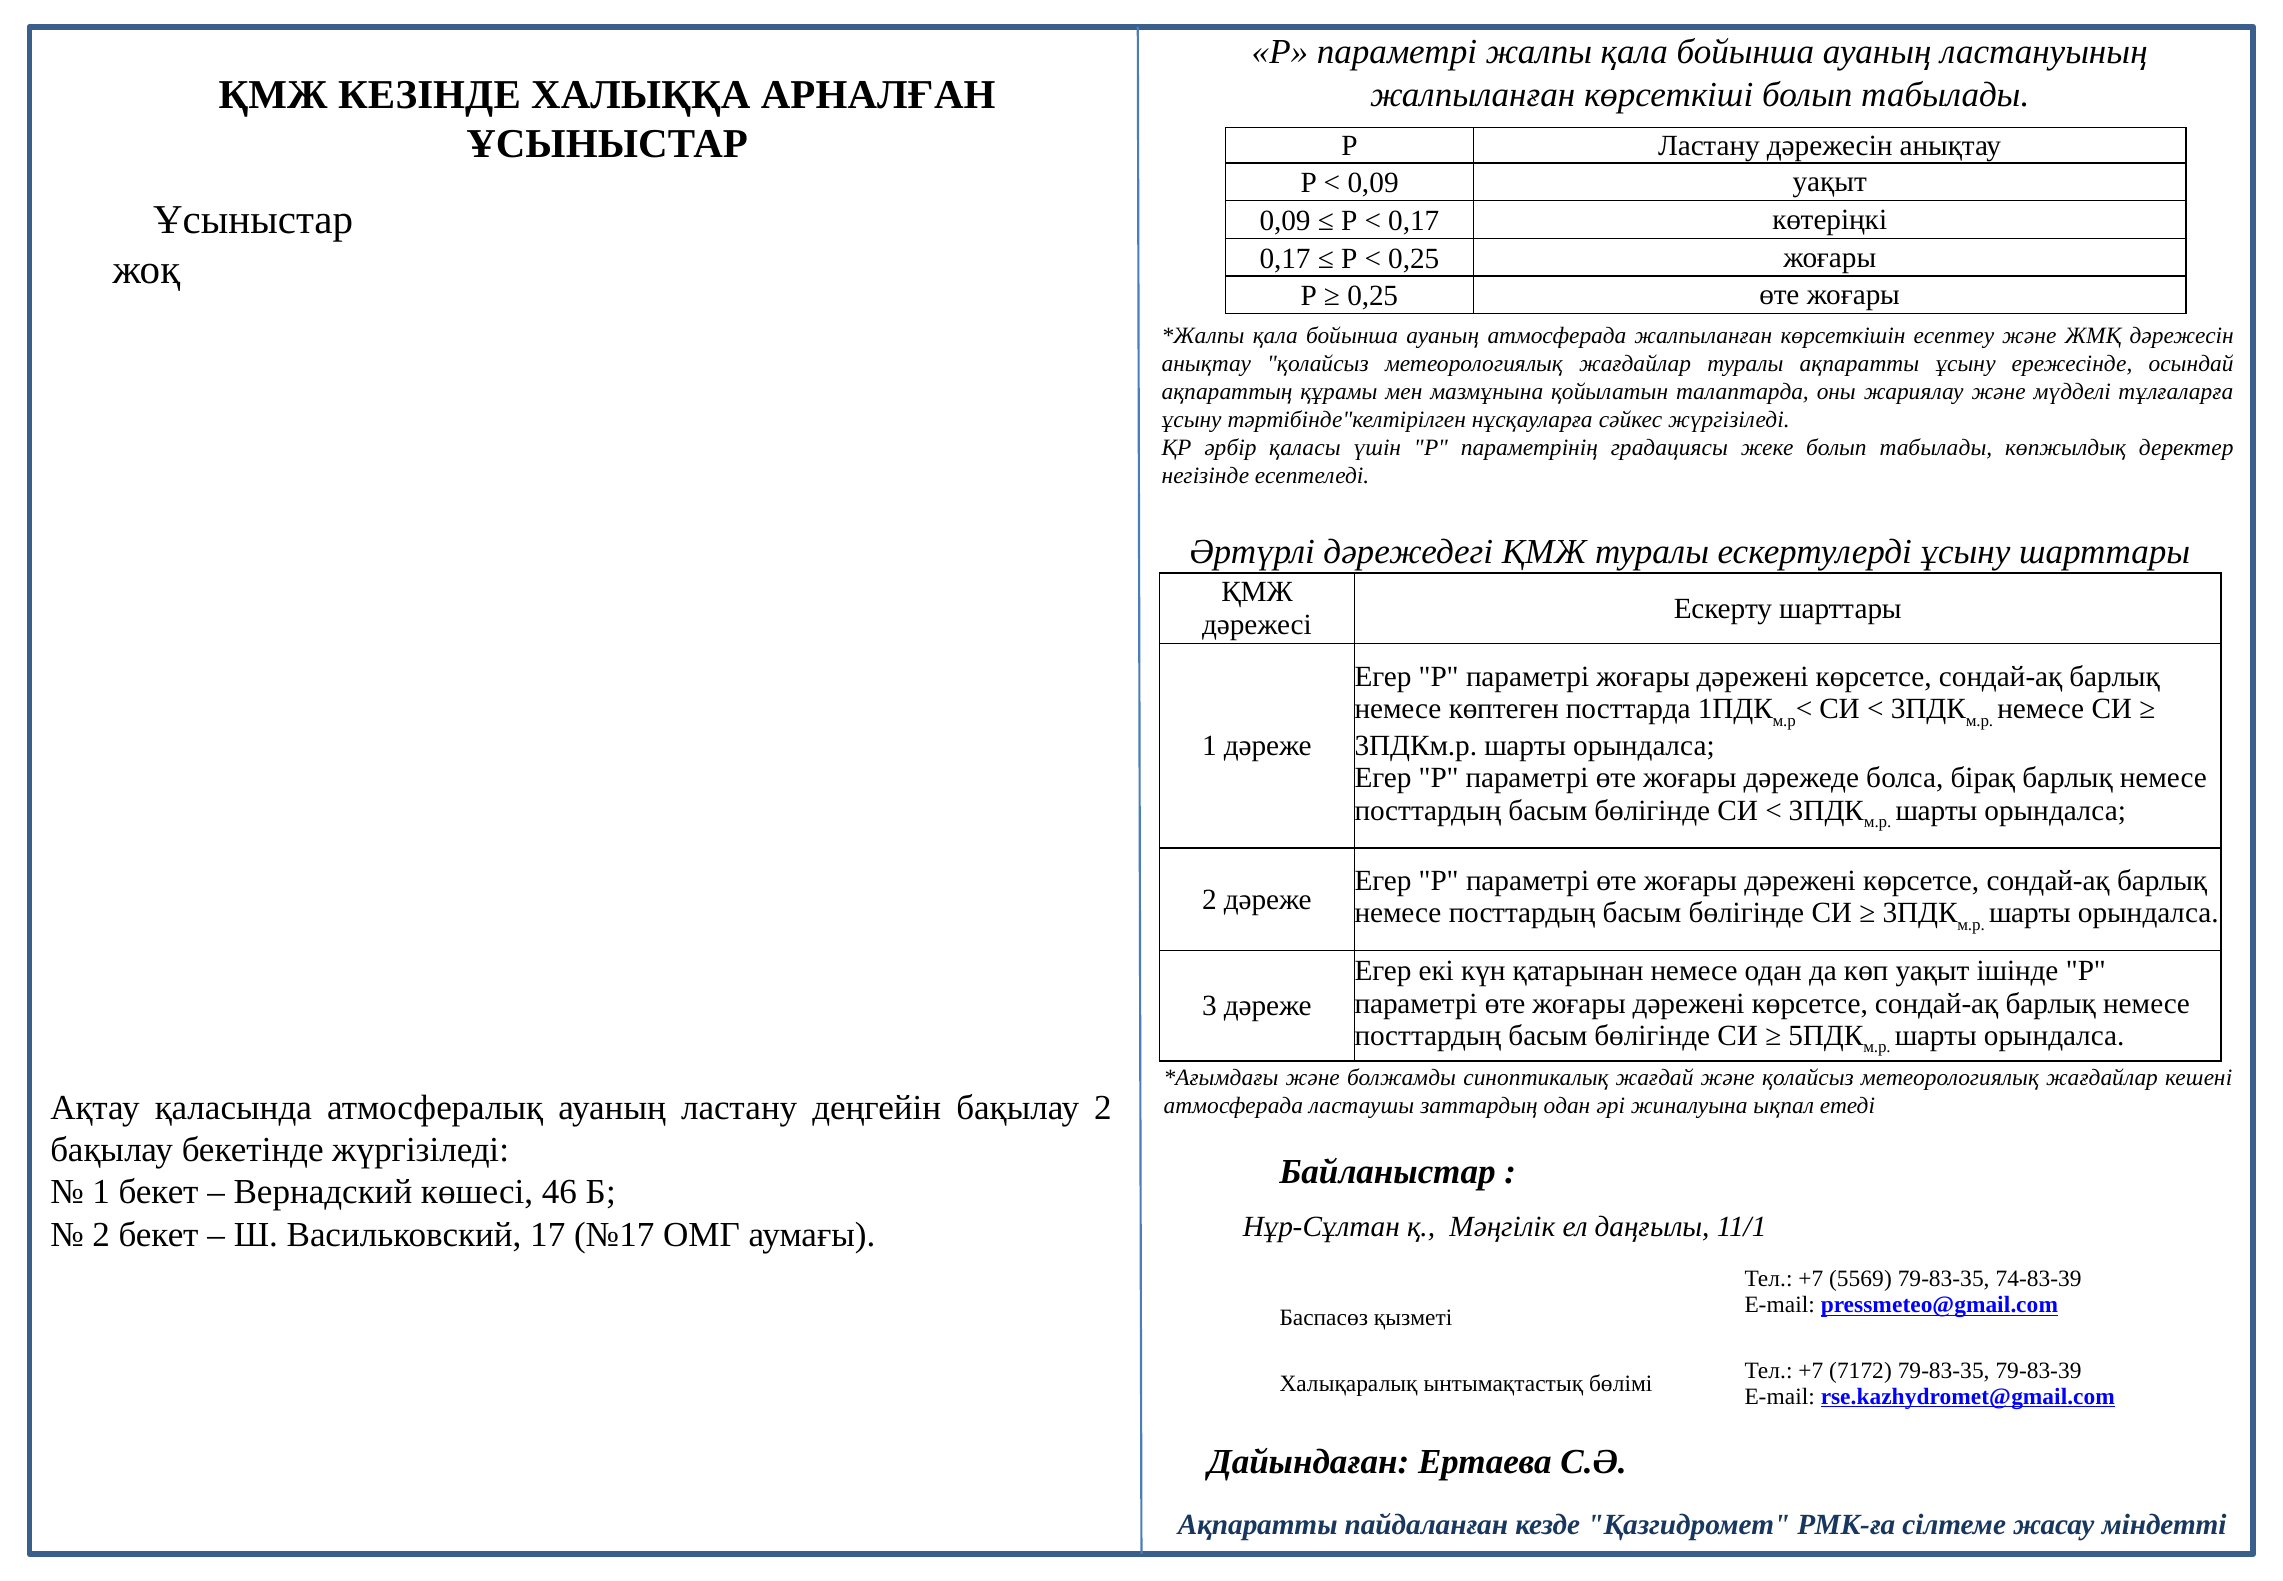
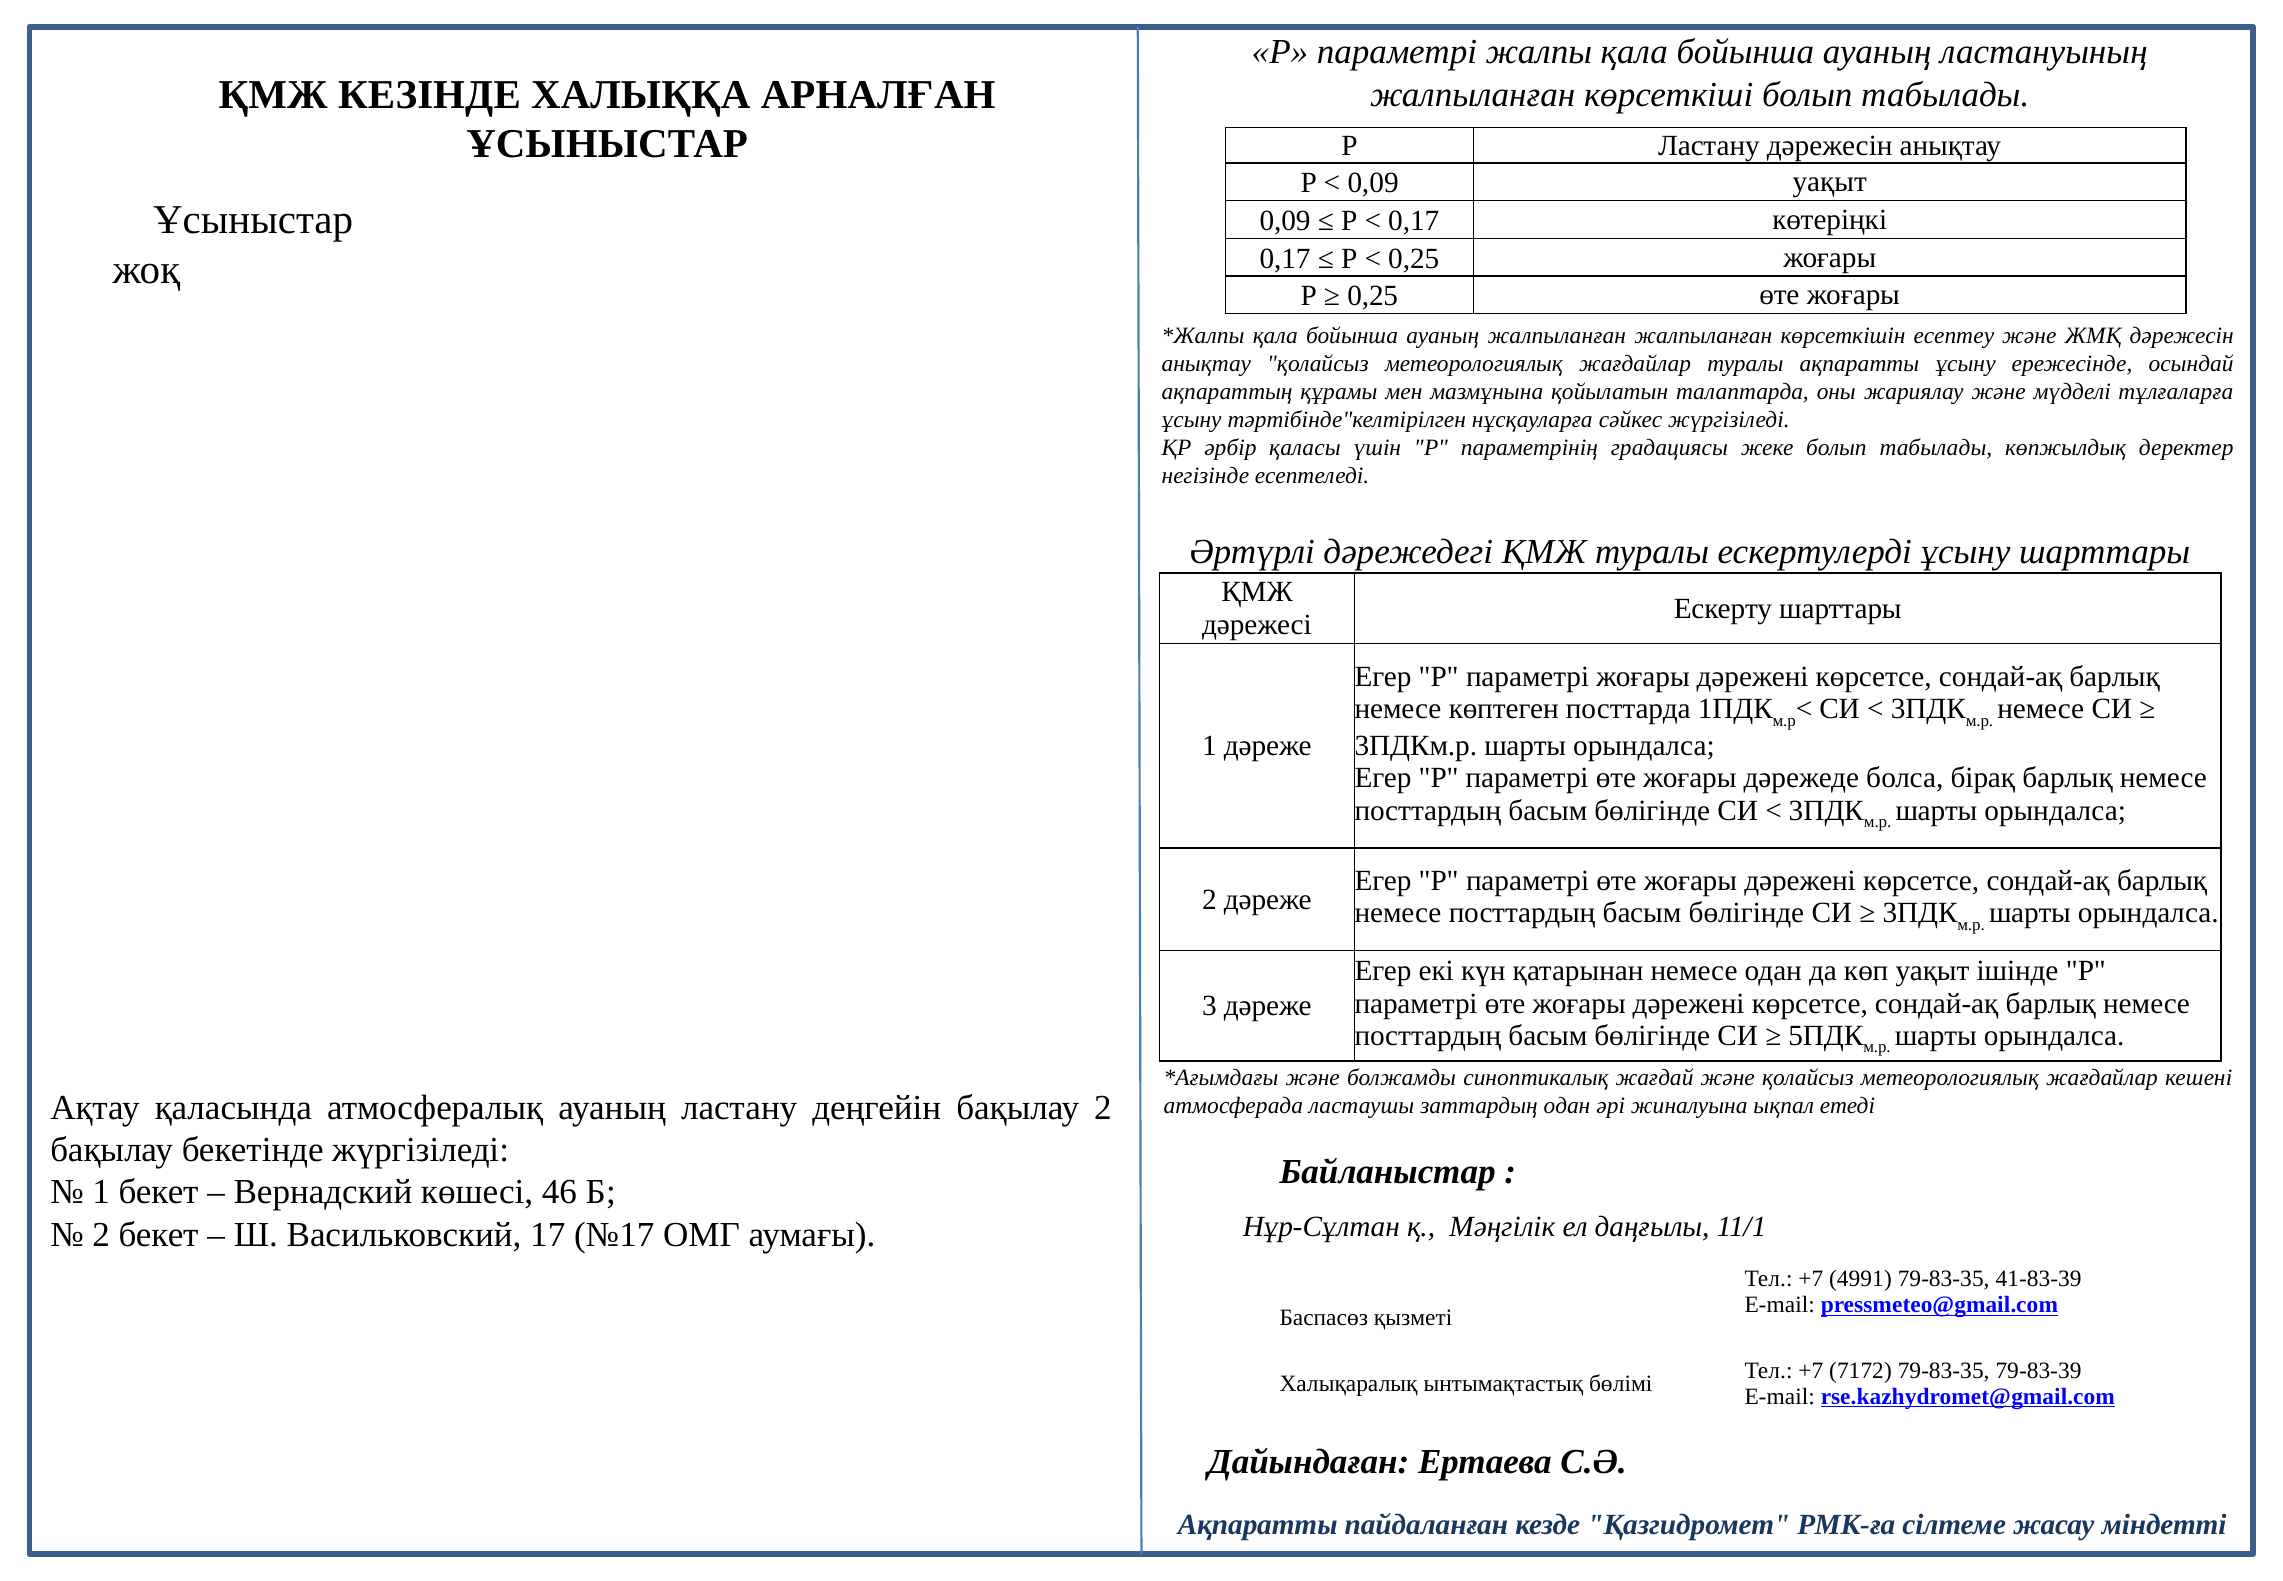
ауаның атмосферада: атмосферада -> жалпыланған
5569: 5569 -> 4991
74-83-39: 74-83-39 -> 41-83-39
